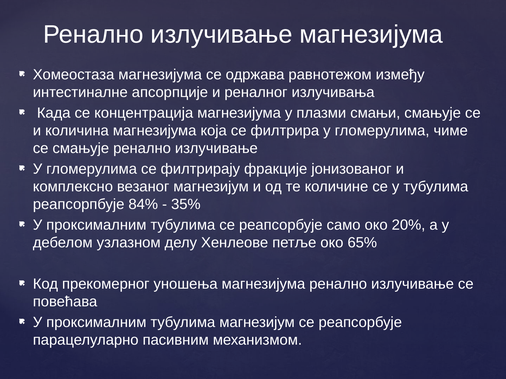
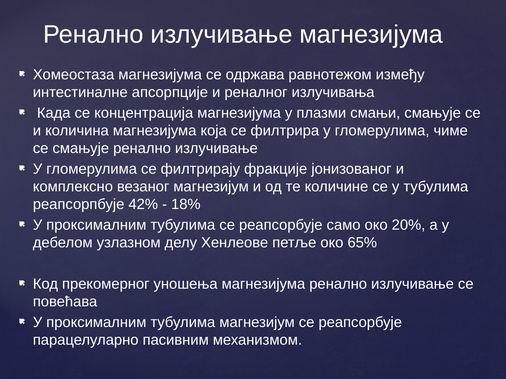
84%: 84% -> 42%
35%: 35% -> 18%
